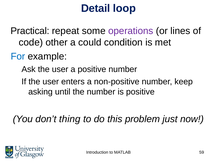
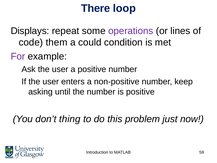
Detail: Detail -> There
Practical: Practical -> Displays
other: other -> them
For colour: blue -> purple
